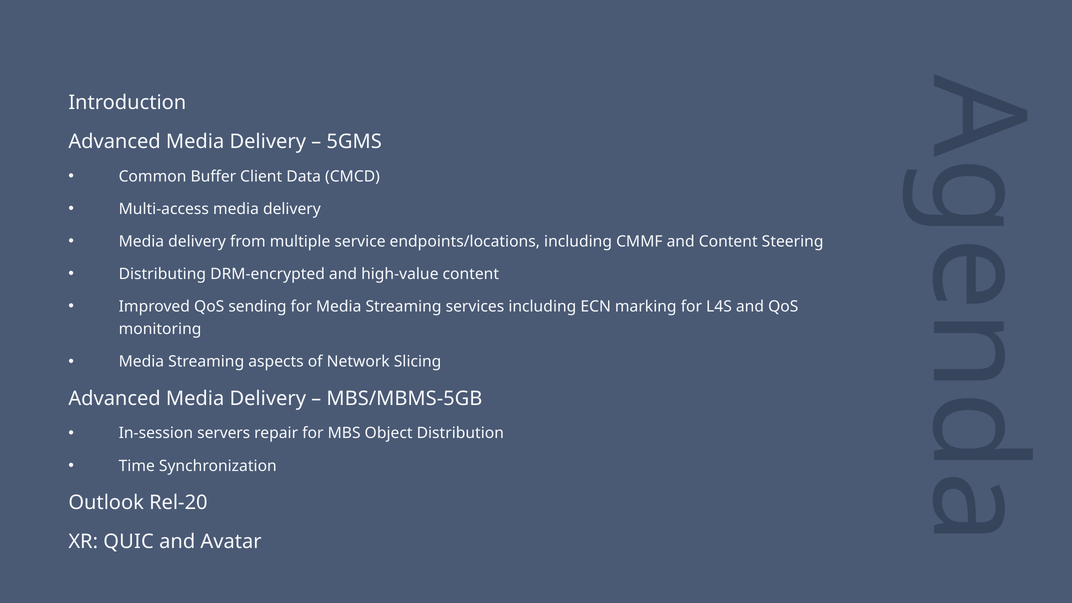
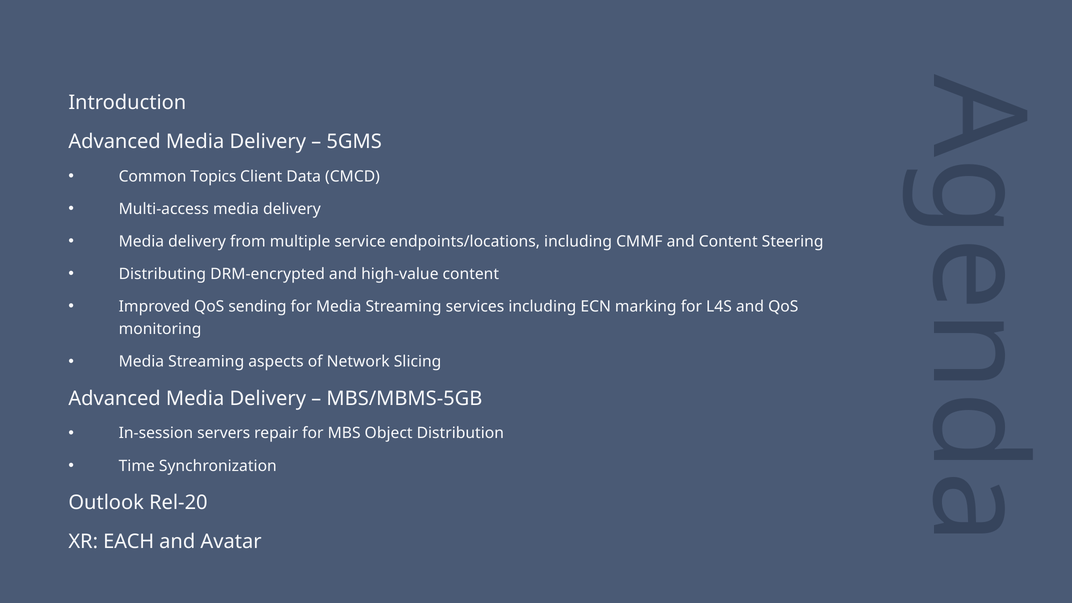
Buffer: Buffer -> Topics
QUIC: QUIC -> EACH
